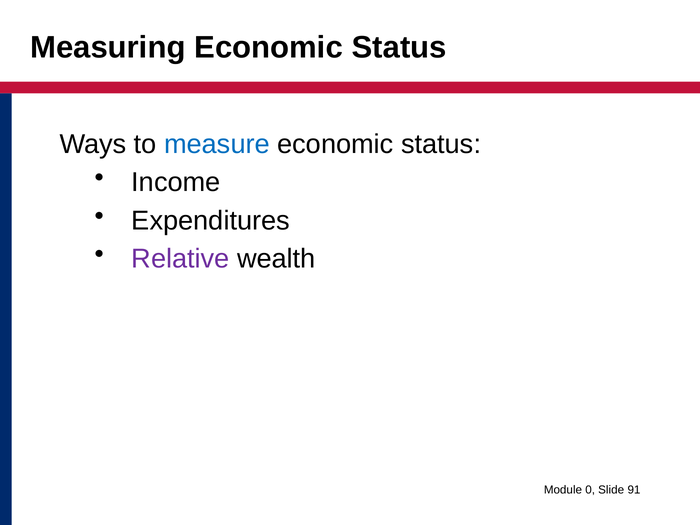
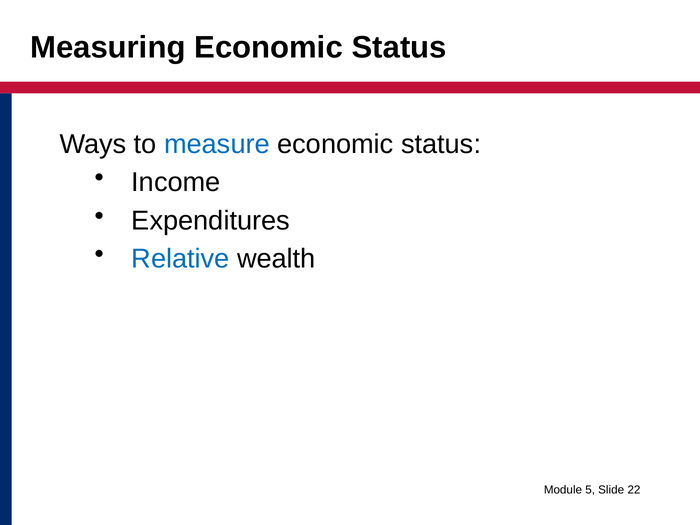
Relative colour: purple -> blue
0: 0 -> 5
91: 91 -> 22
